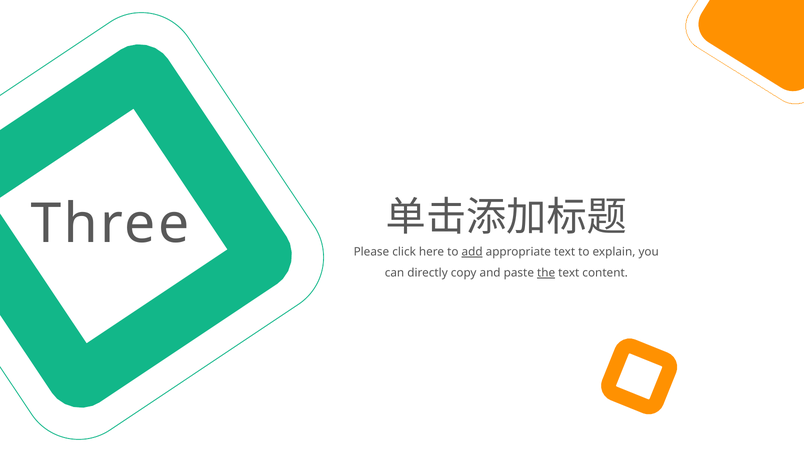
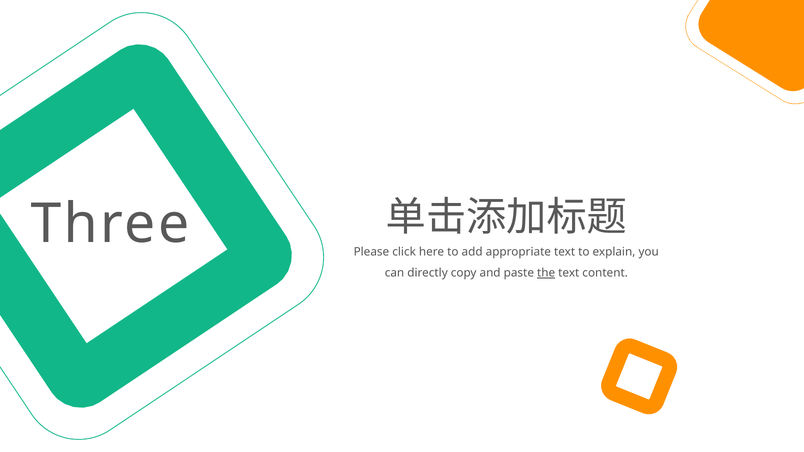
add underline: present -> none
